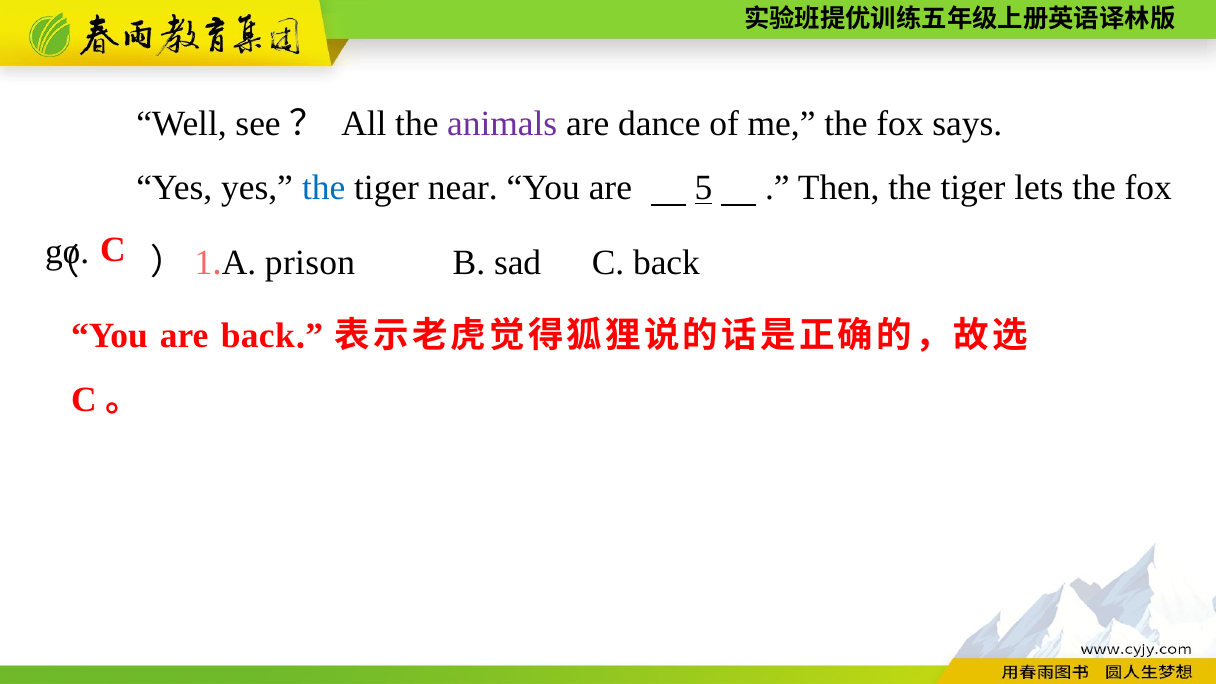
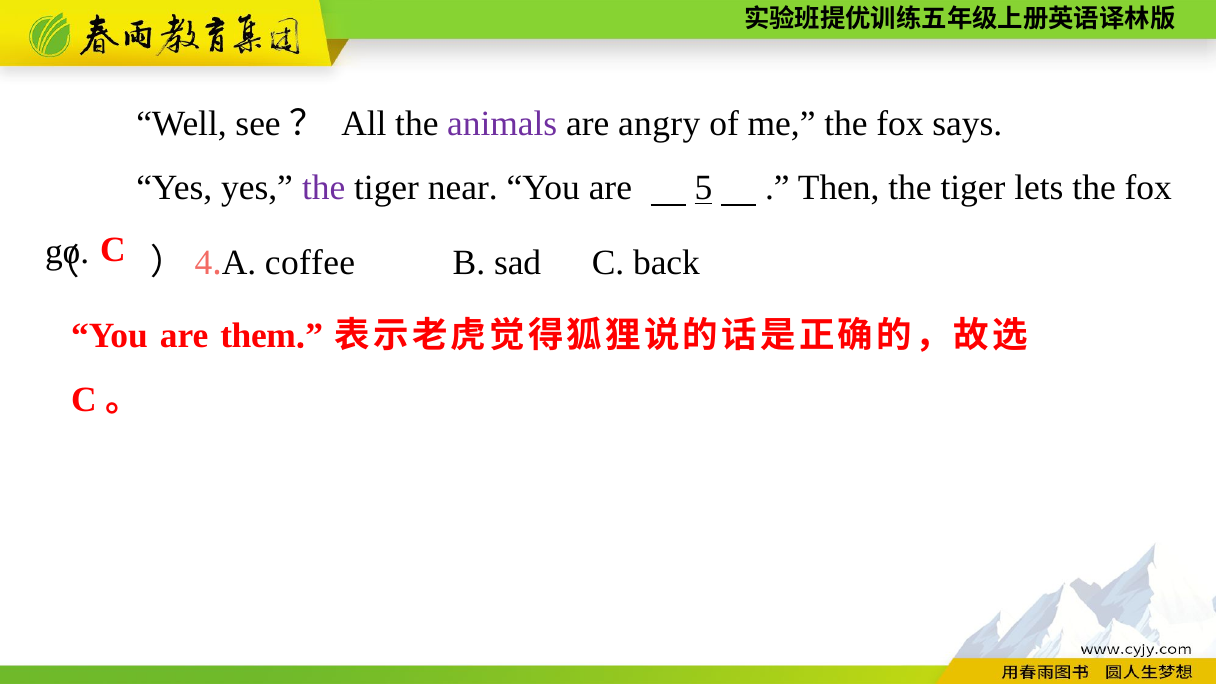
dance: dance -> angry
the at (324, 188) colour: blue -> purple
1: 1 -> 4
prison: prison -> coffee
are back: back -> them
